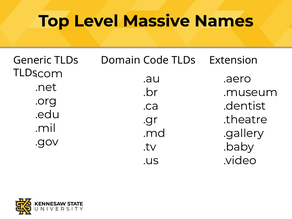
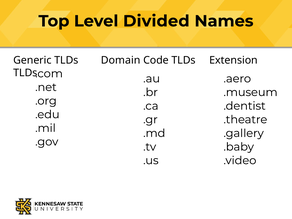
Massive: Massive -> Divided
